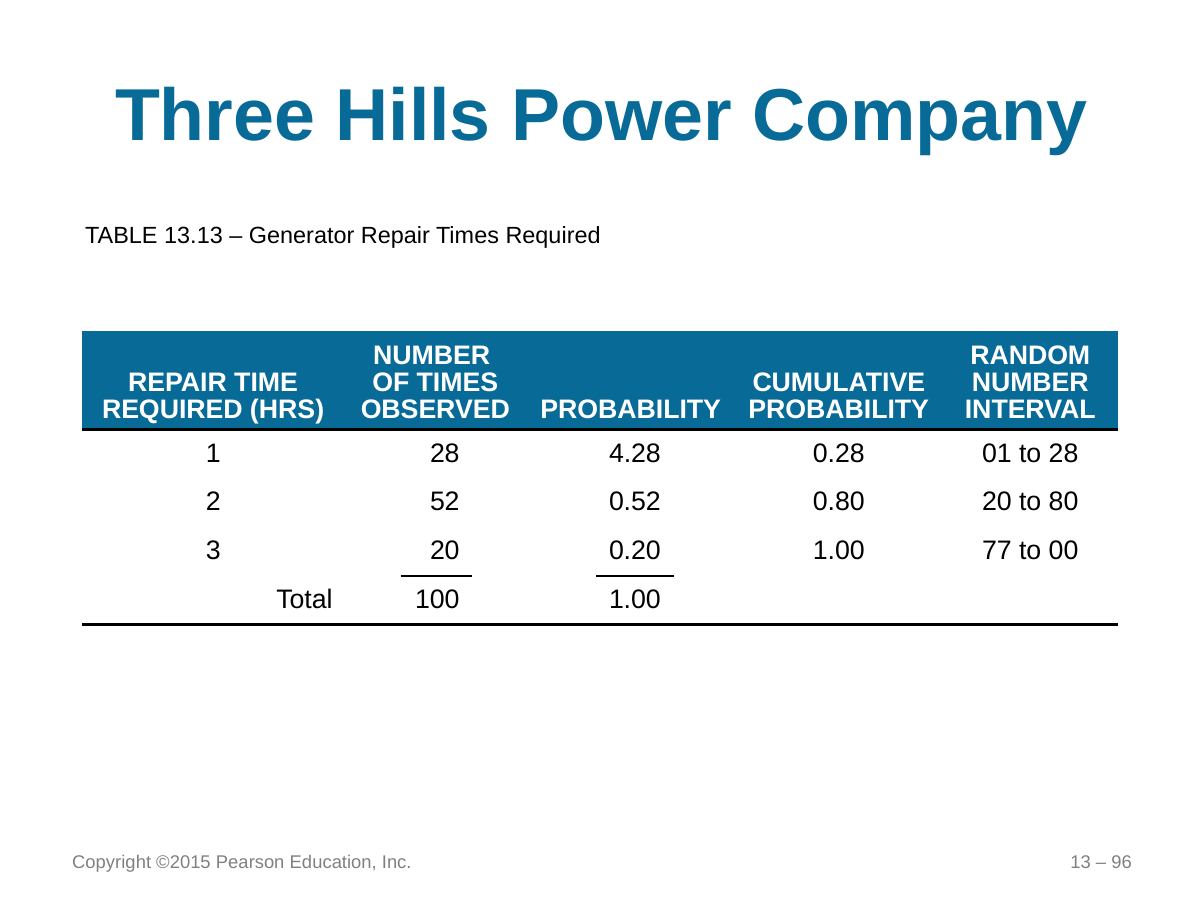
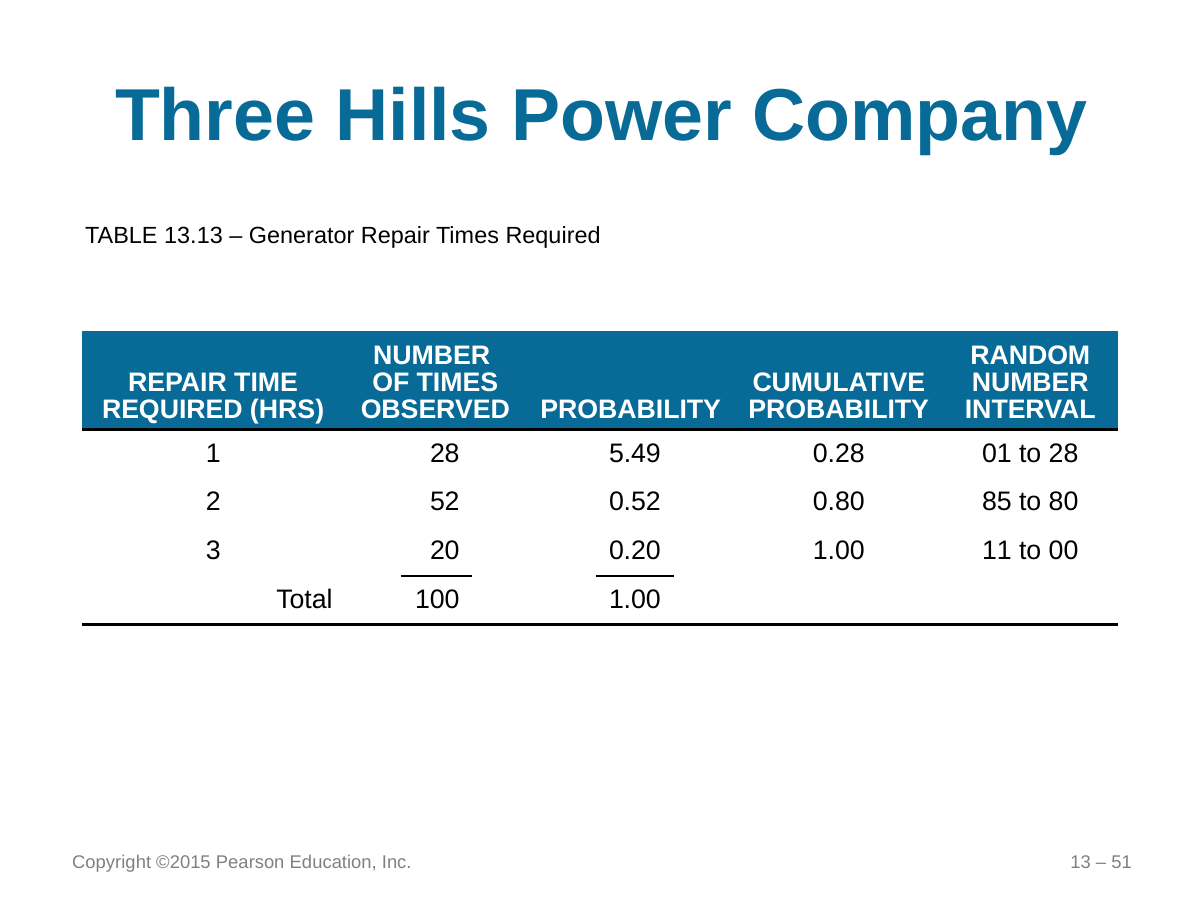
4.28: 4.28 -> 5.49
0.80 20: 20 -> 85
77: 77 -> 11
96: 96 -> 51
